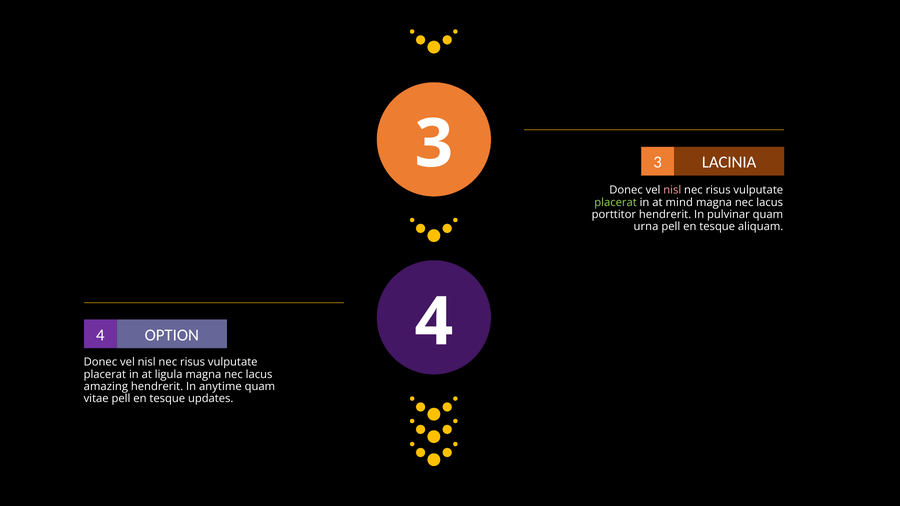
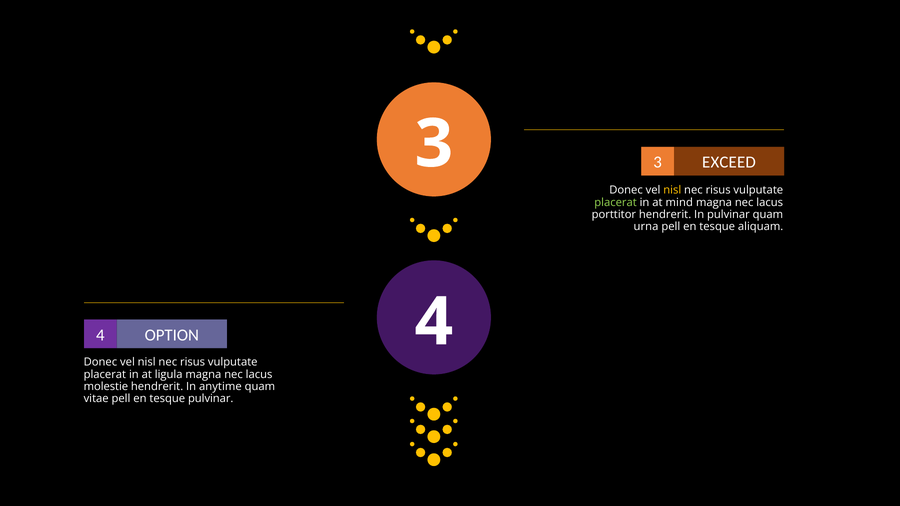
LACINIA: LACINIA -> EXCEED
nisl at (672, 190) colour: pink -> yellow
amazing: amazing -> molestie
tesque updates: updates -> pulvinar
